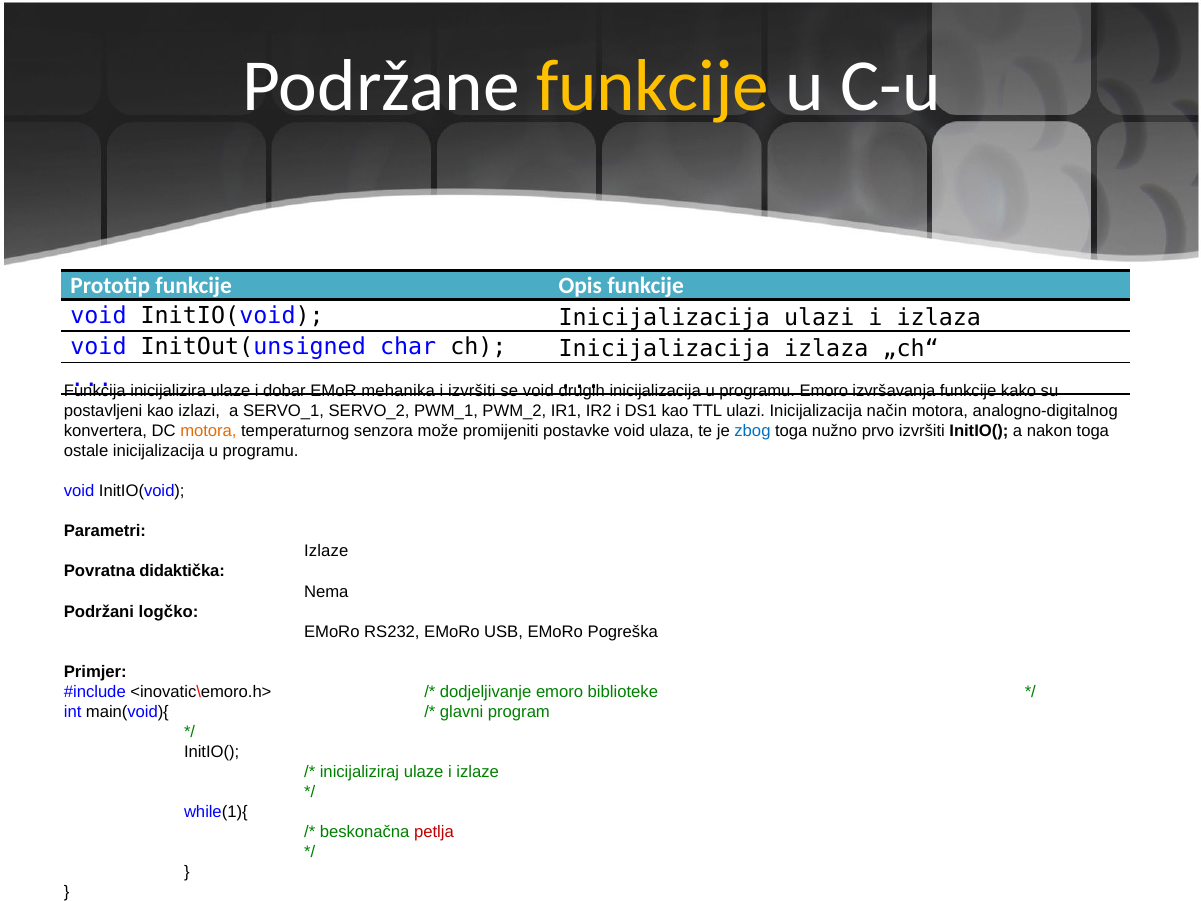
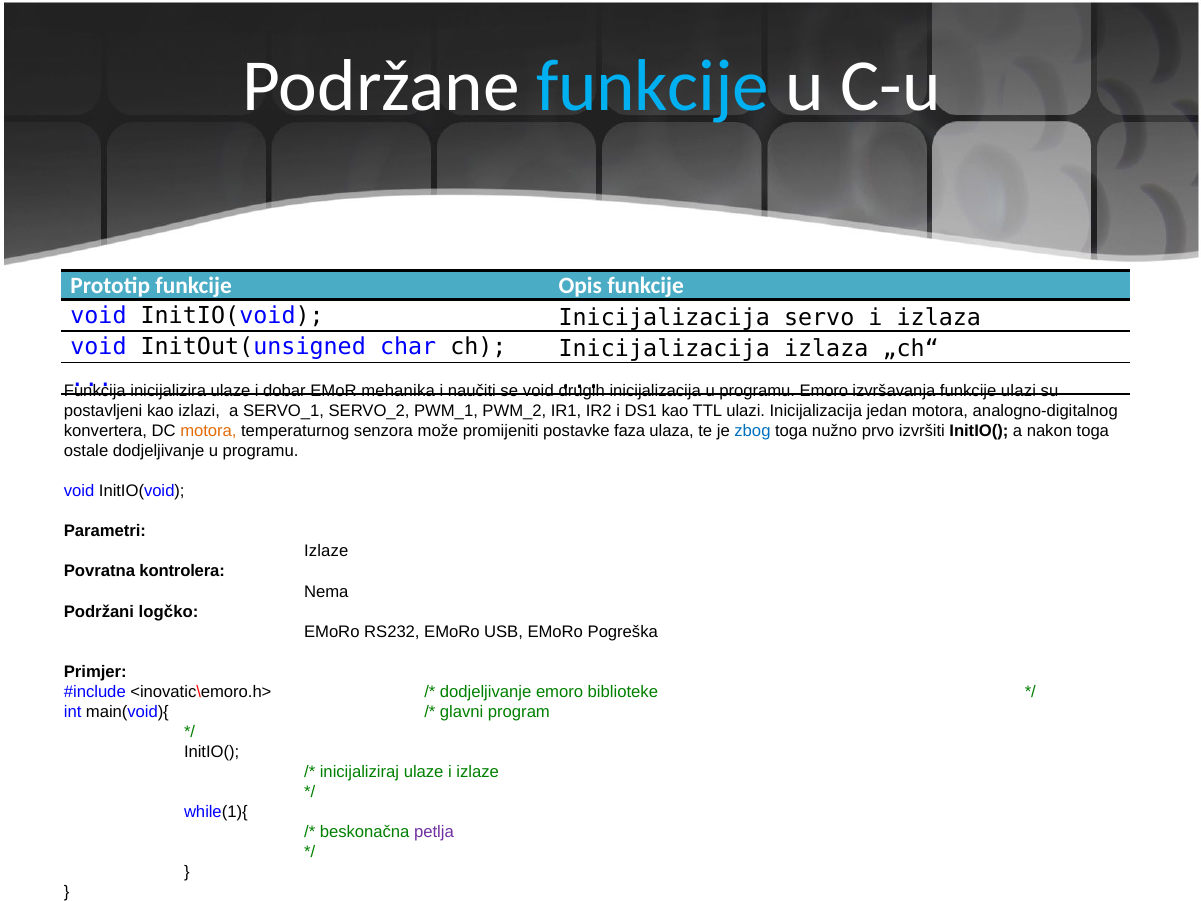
funkcije at (653, 86) colour: yellow -> light blue
Inicijalizacija ulazi: ulazi -> servo
i izvršiti: izvršiti -> naučiti
funkcije kako: kako -> ulazi
način: način -> jedan
postavke void: void -> faza
ostale inicijalizacija: inicijalizacija -> dodjeljivanje
didaktička: didaktička -> kontrolera
petlja colour: red -> purple
